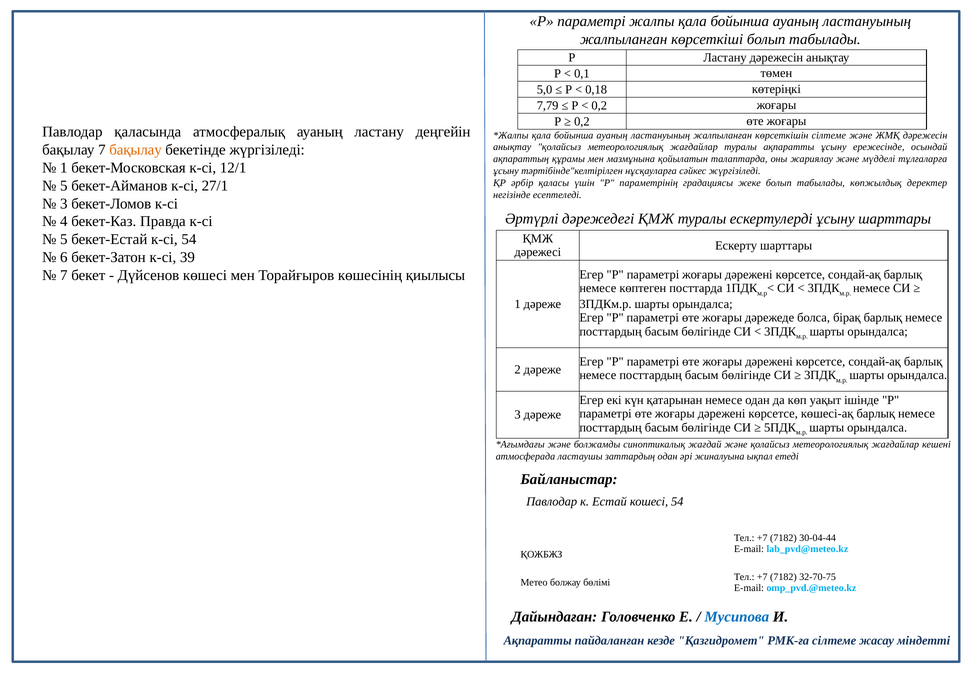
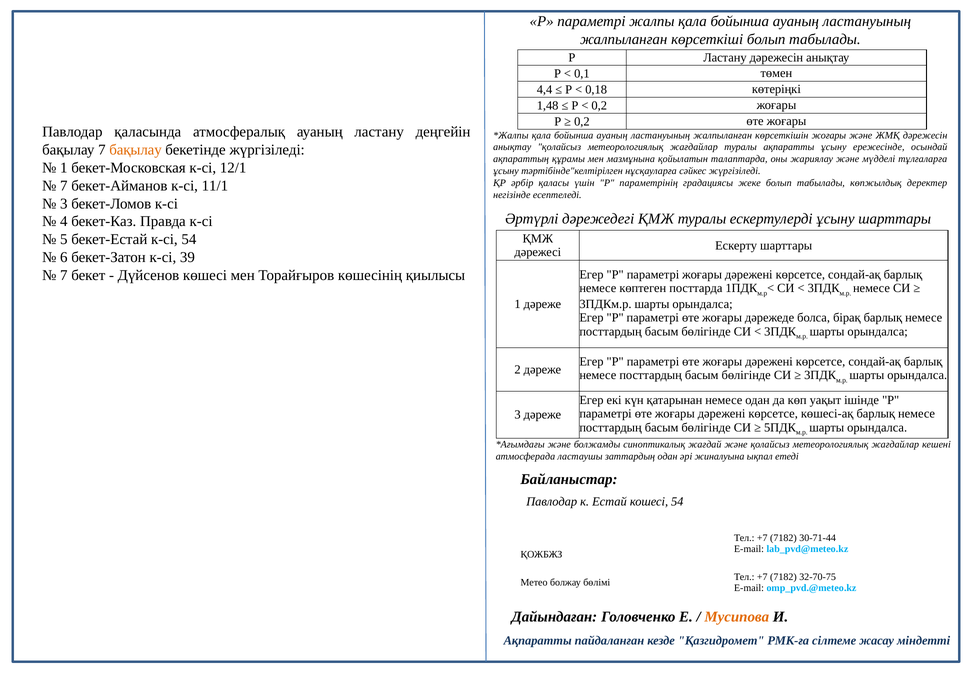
5,0: 5,0 -> 4,4
7,79: 7,79 -> 1,48
көрсеткішін сілтеме: сілтеме -> жоғары
5 at (64, 186): 5 -> 7
27/1: 27/1 -> 11/1
30-04-44: 30-04-44 -> 30-71-44
Мусипова colour: blue -> orange
